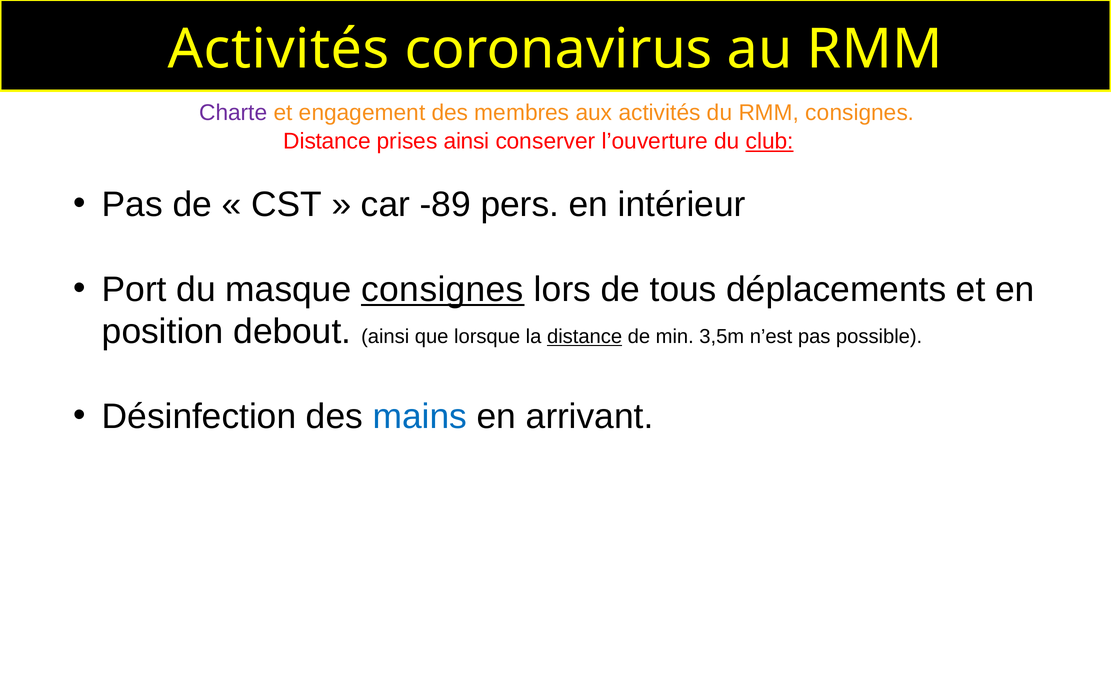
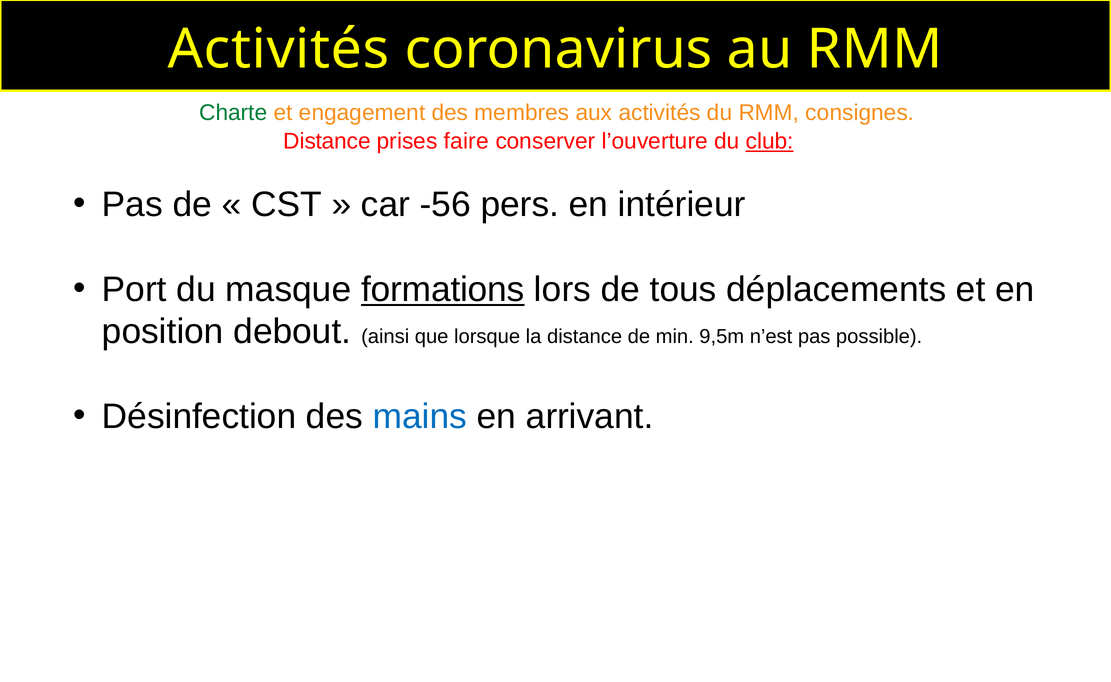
Charte colour: purple -> green
prises ainsi: ainsi -> faire
-89: -89 -> -56
masque consignes: consignes -> formations
distance at (585, 337) underline: present -> none
3,5m: 3,5m -> 9,5m
